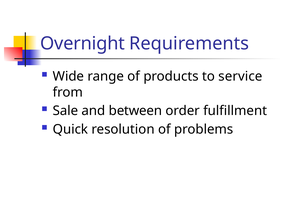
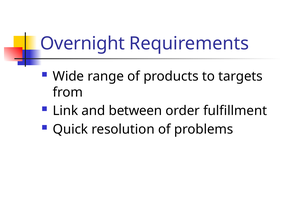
service: service -> targets
Sale: Sale -> Link
